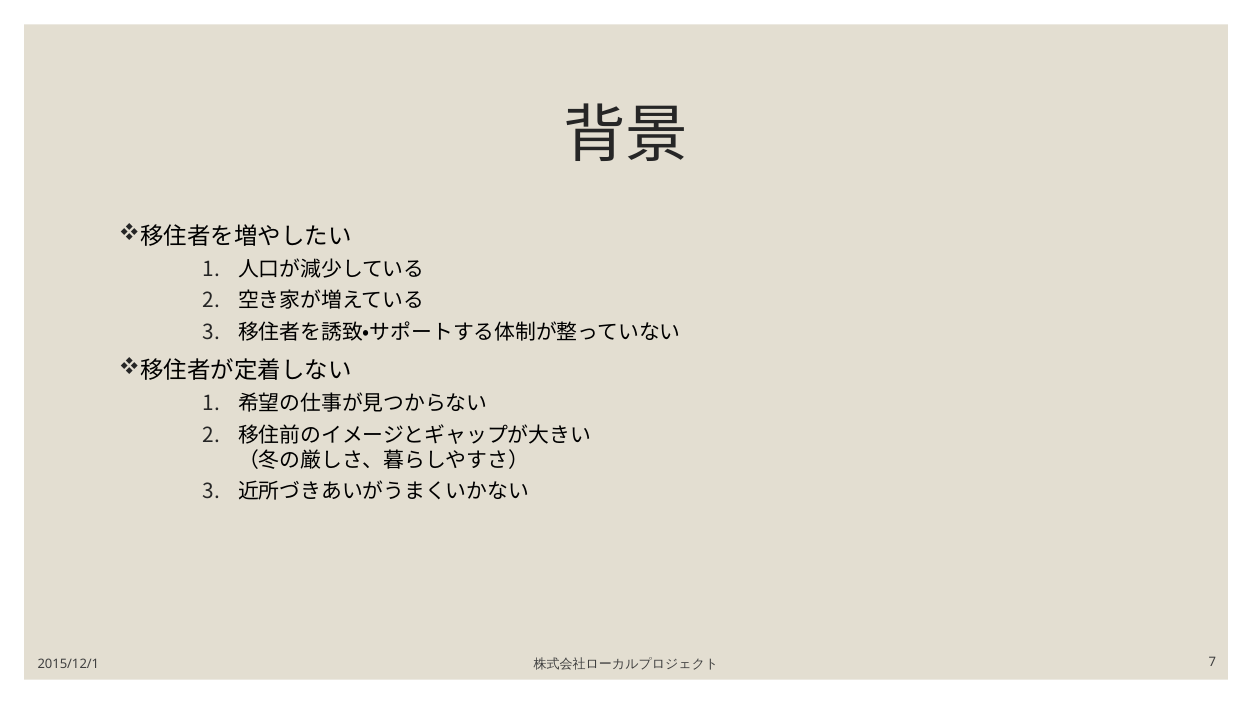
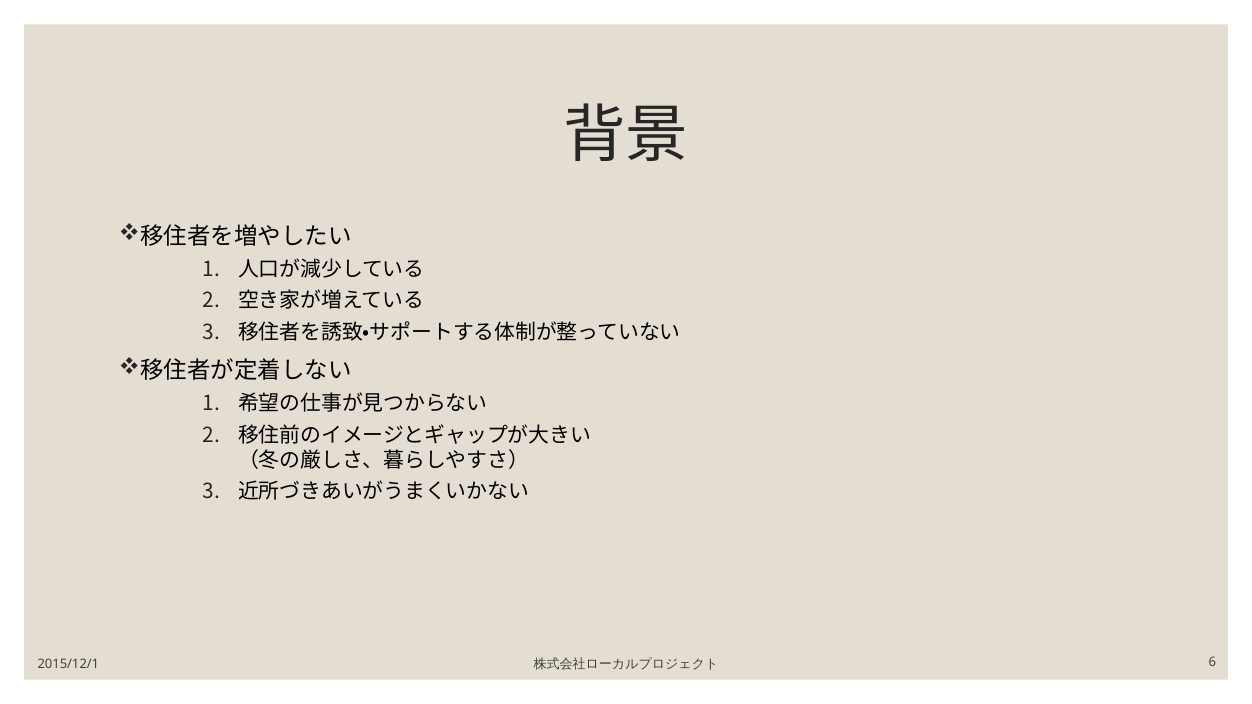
7: 7 -> 6
